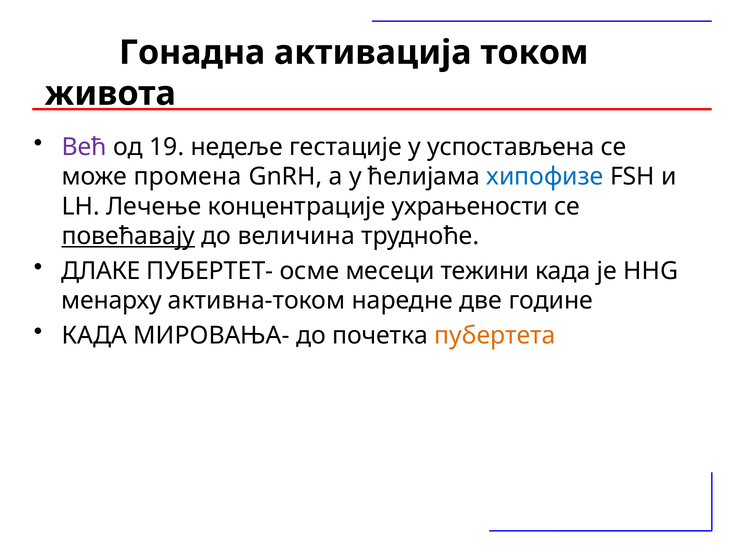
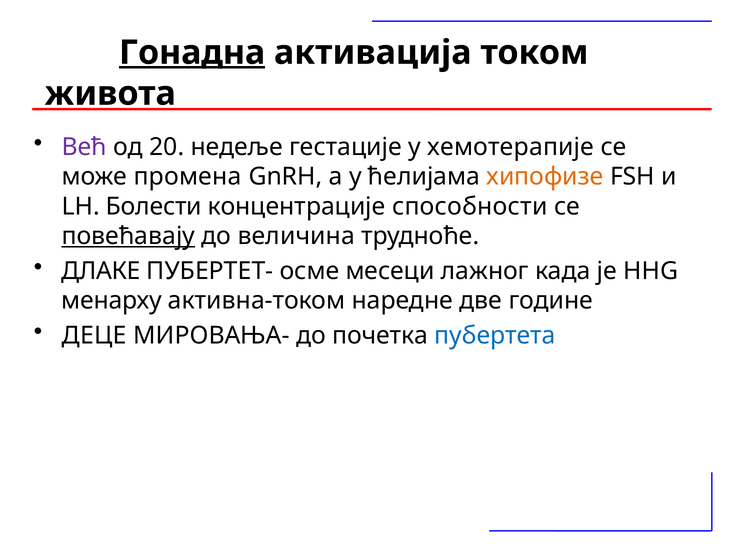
Гонадна underline: none -> present
19: 19 -> 20
успостављена: успостављена -> хемотерапије
хипофизе colour: blue -> orange
Лечење: Лечење -> Болести
ухрањености: ухрањености -> способности
тежини: тежини -> лажног
КАДА at (94, 335): КАДА -> ДЕЦЕ
пубертета colour: orange -> blue
